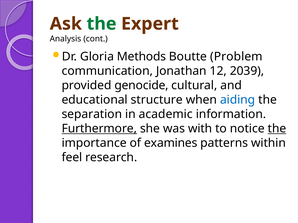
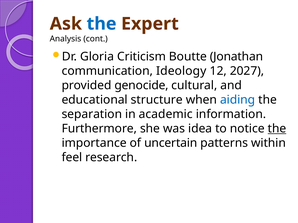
the at (102, 24) colour: green -> blue
Methods: Methods -> Criticism
Problem: Problem -> Jonathan
Jonathan: Jonathan -> Ideology
2039: 2039 -> 2027
Furthermore underline: present -> none
with: with -> idea
examines: examines -> uncertain
